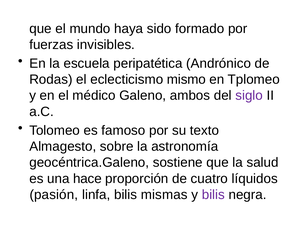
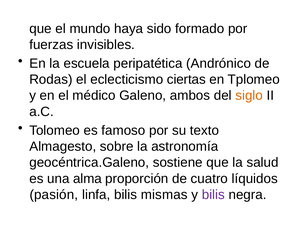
mismo: mismo -> ciertas
siglo colour: purple -> orange
hace: hace -> alma
